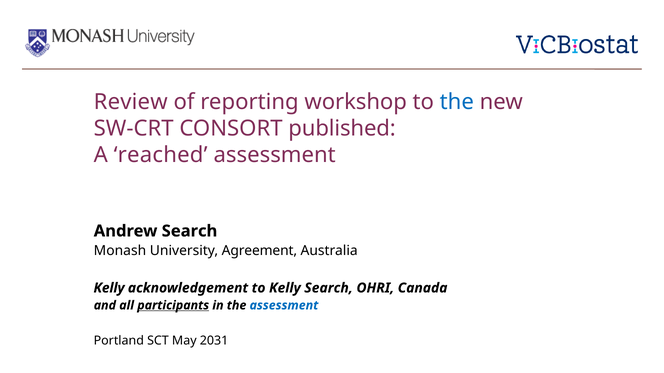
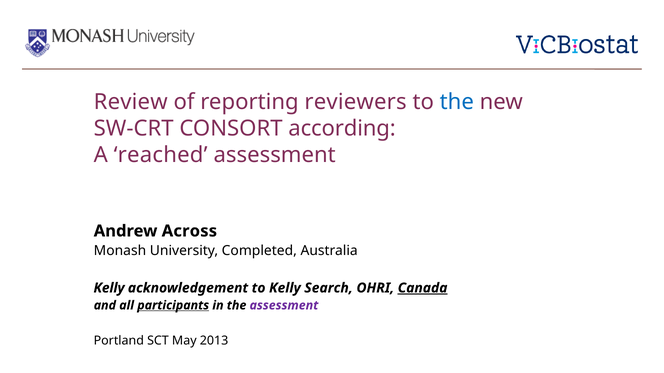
workshop: workshop -> reviewers
published: published -> according
Andrew Search: Search -> Across
Agreement: Agreement -> Completed
Canada underline: none -> present
assessment at (284, 306) colour: blue -> purple
2031: 2031 -> 2013
